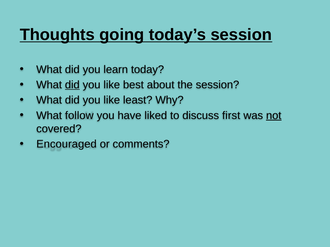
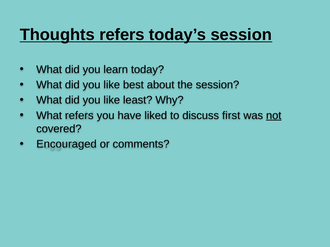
Thoughts going: going -> refers
did at (72, 85) underline: present -> none
What follow: follow -> refers
